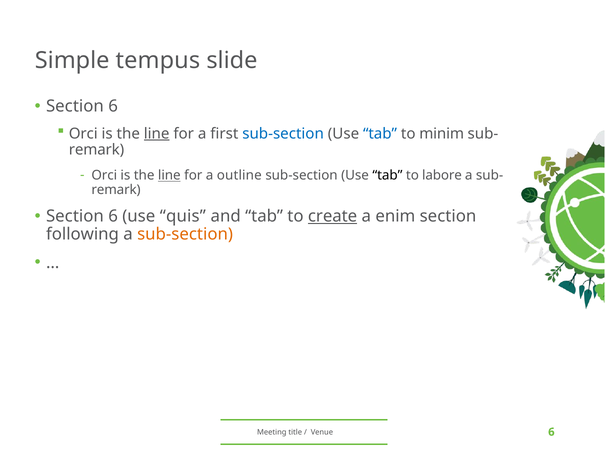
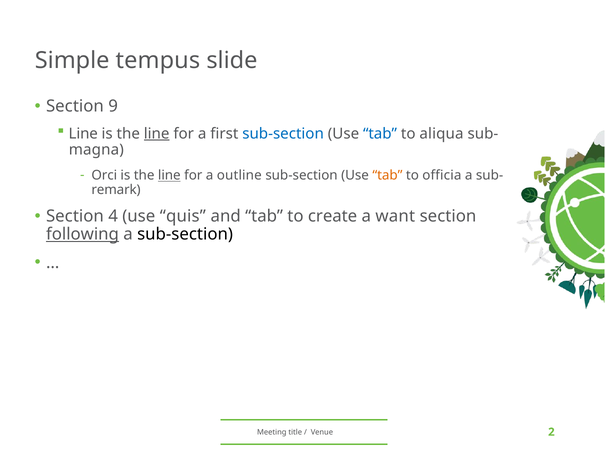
6 at (113, 106): 6 -> 9
Orci at (83, 134): Orci -> Line
minim: minim -> aliqua
remark at (96, 150): remark -> magna
tab at (387, 176) colour: black -> orange
labore: labore -> officia
6 at (113, 217): 6 -> 4
create underline: present -> none
enim: enim -> want
following underline: none -> present
sub-section at (185, 235) colour: orange -> black
Venue 6: 6 -> 2
